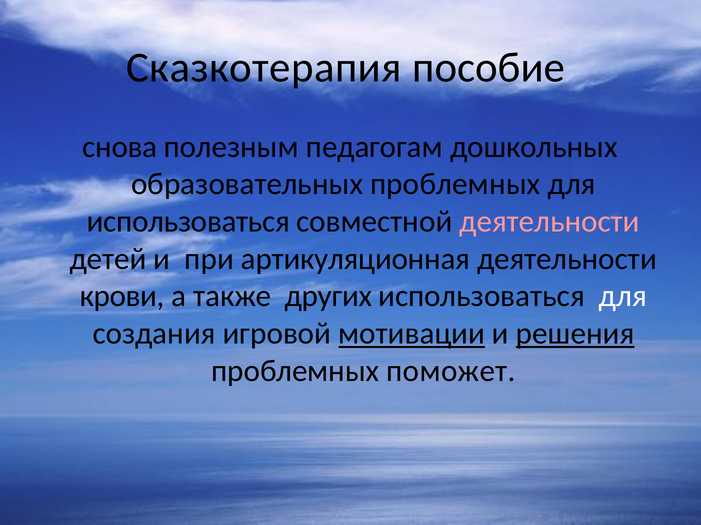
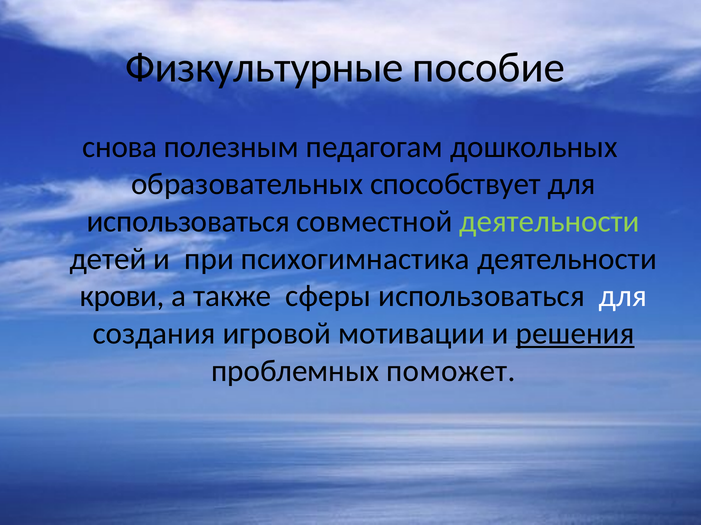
Сказкотерапия: Сказкотерапия -> Физкультурные
образовательных проблемных: проблемных -> способствует
деятельности at (549, 222) colour: pink -> light green
артикуляционная: артикуляционная -> психогимнастика
других: других -> сферы
мотивации underline: present -> none
